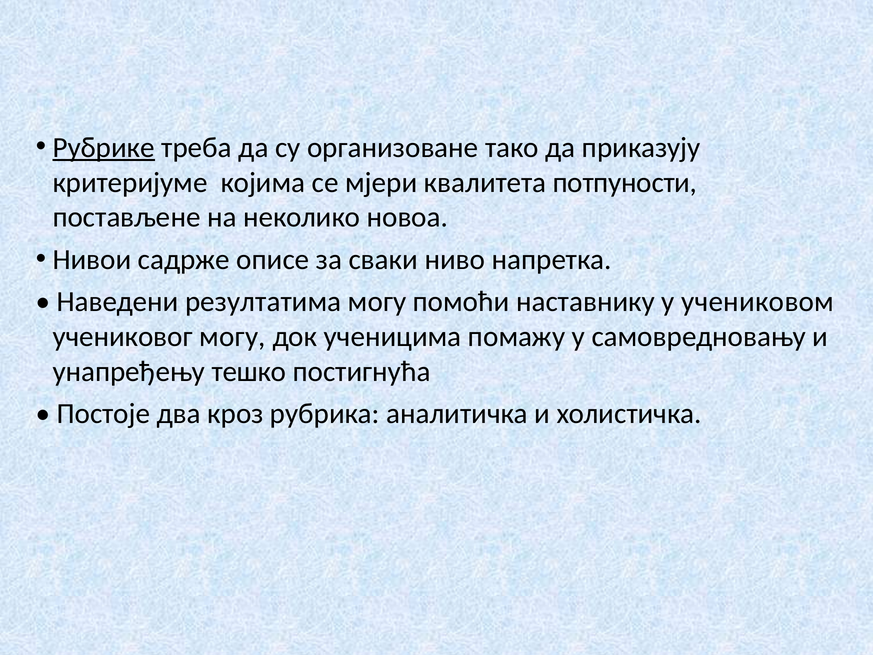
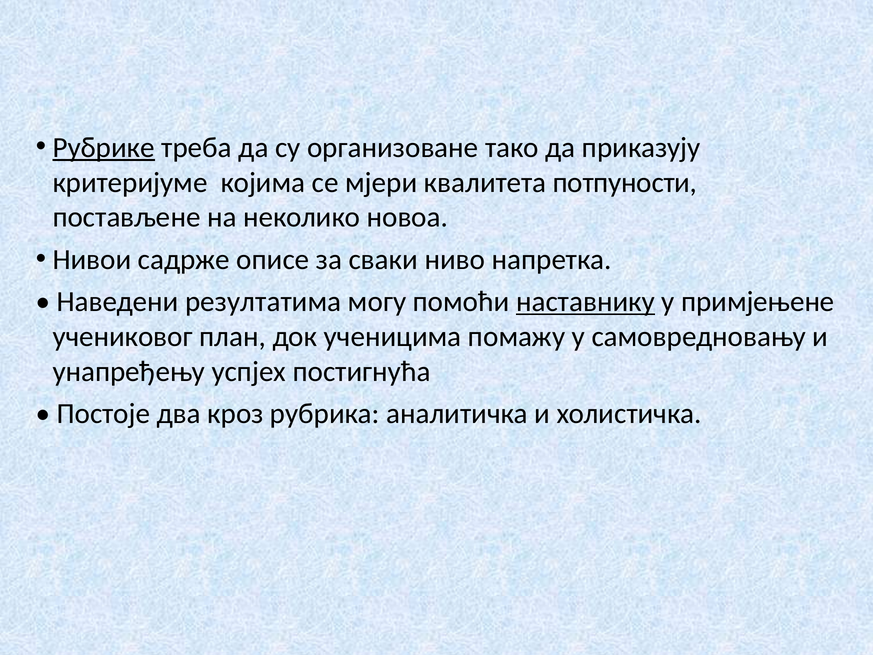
наставнику underline: none -> present
учениковом: учениковом -> примјењене
учениковог могу: могу -> план
тешко: тешко -> успјех
